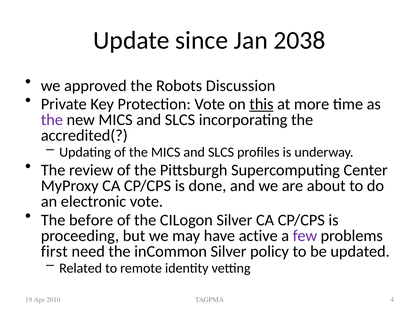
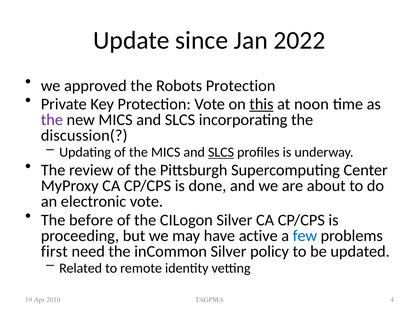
2038: 2038 -> 2022
Robots Discussion: Discussion -> Protection
more: more -> noon
accredited(: accredited( -> discussion(
SLCS at (221, 152) underline: none -> present
few colour: purple -> blue
